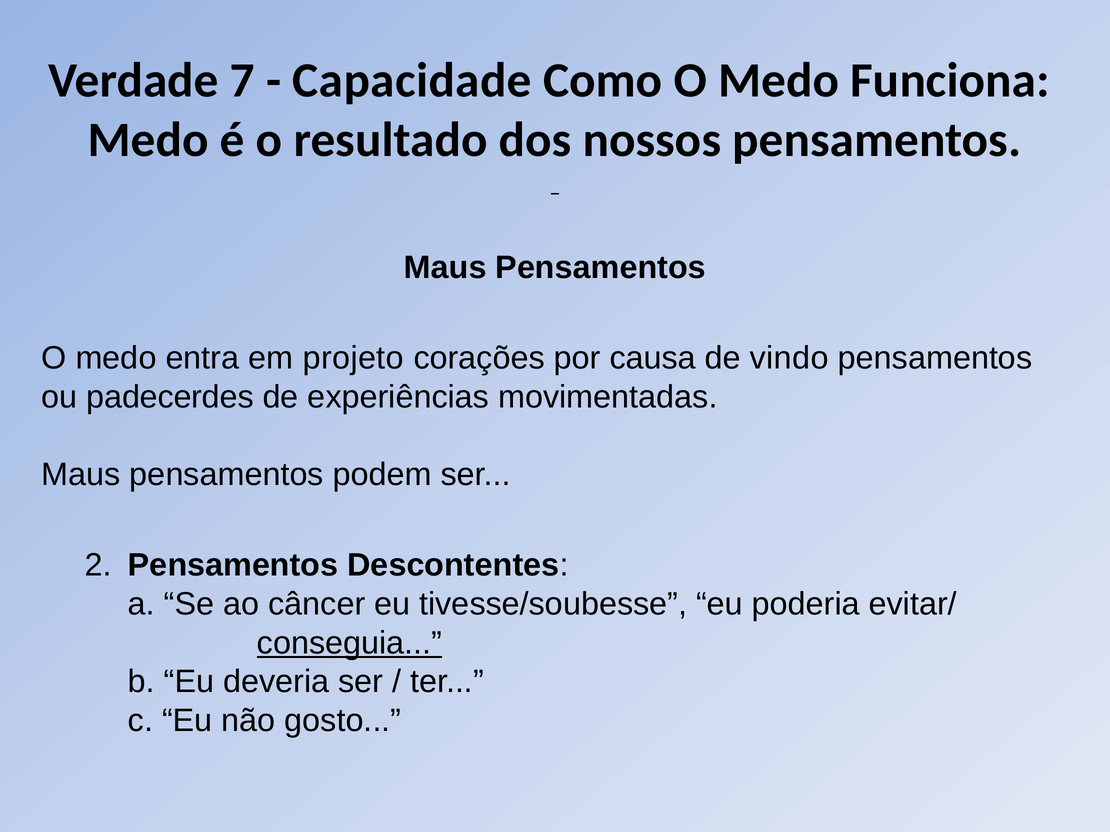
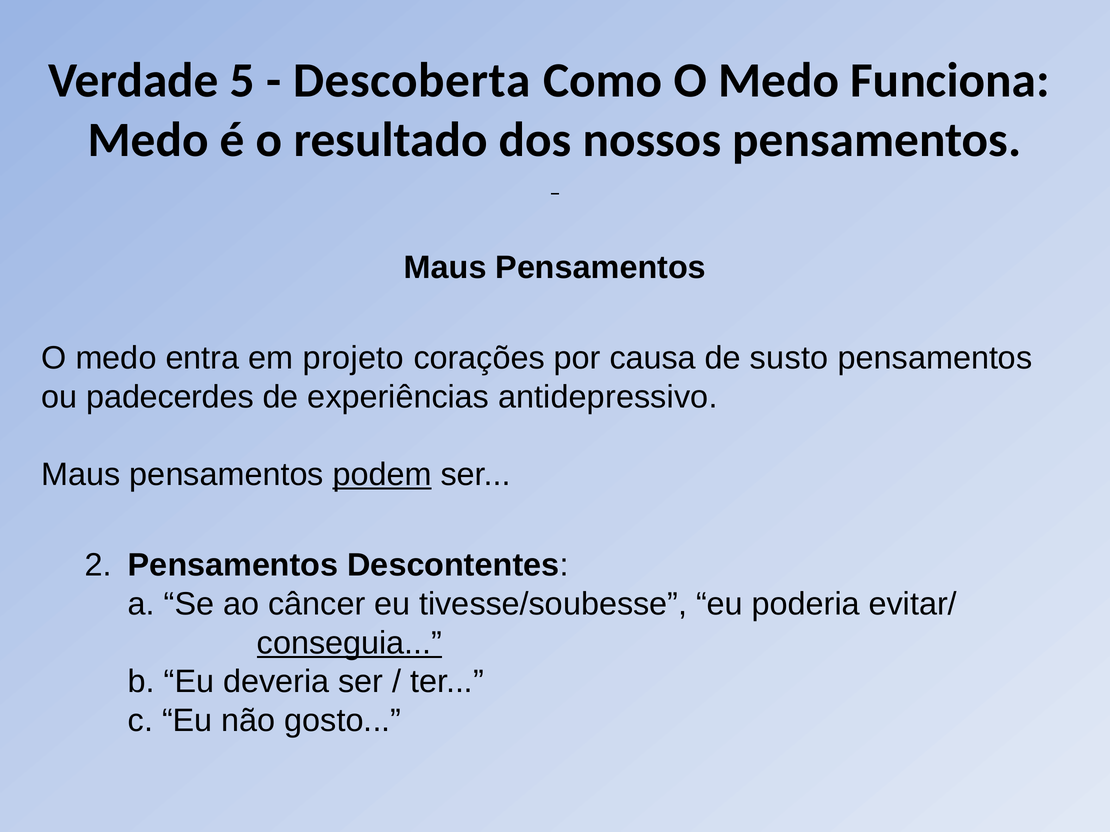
7: 7 -> 5
Capacidade: Capacidade -> Descoberta
vindo: vindo -> susto
movimentadas: movimentadas -> antidepressivo
podem underline: none -> present
